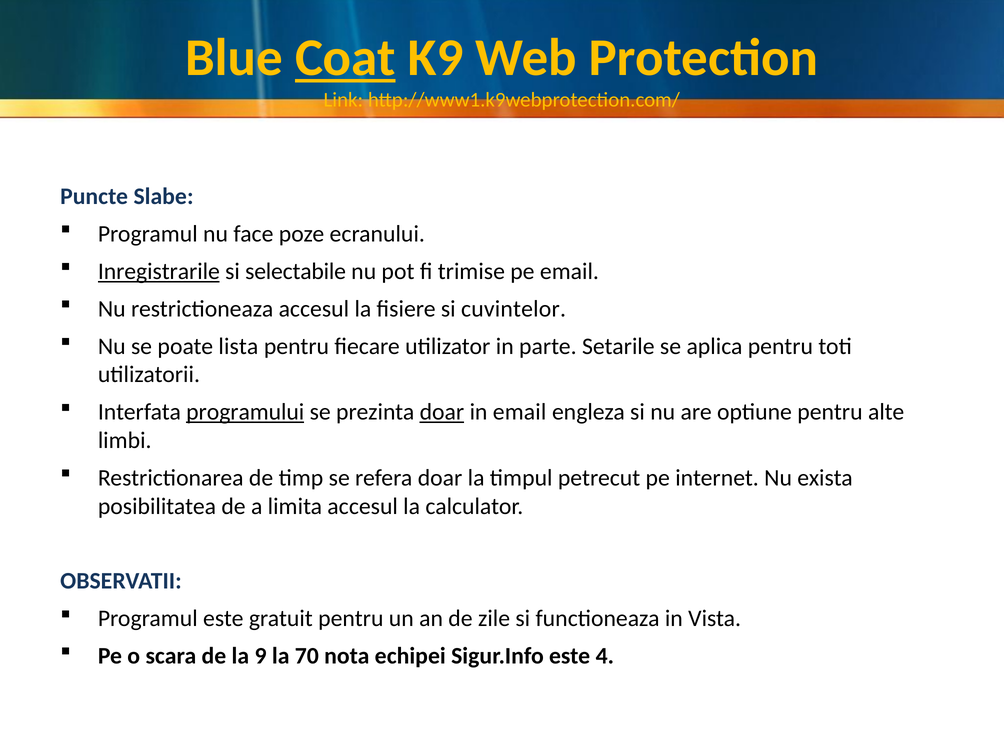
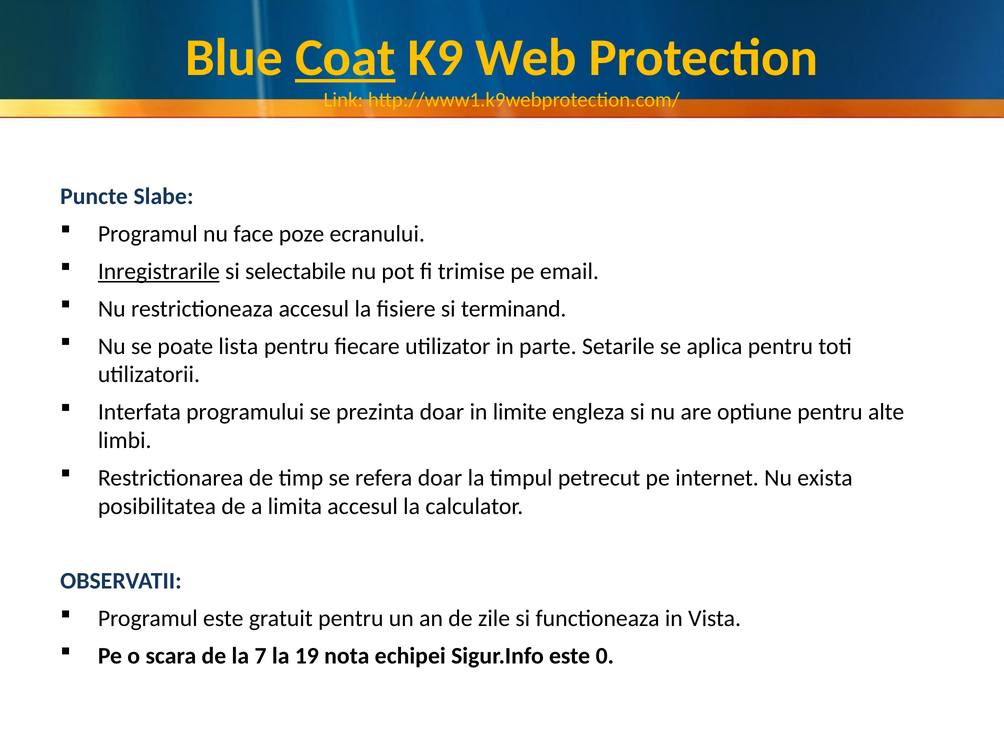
cuvintelor: cuvintelor -> terminand
programului underline: present -> none
doar at (442, 412) underline: present -> none
in email: email -> limite
9: 9 -> 7
70: 70 -> 19
4: 4 -> 0
